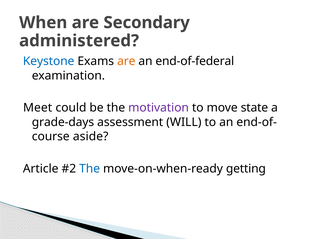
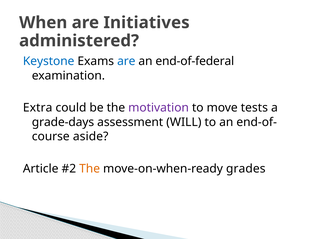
Secondary: Secondary -> Initiatives
are at (126, 61) colour: orange -> blue
Meet: Meet -> Extra
state: state -> tests
The at (90, 169) colour: blue -> orange
getting: getting -> grades
